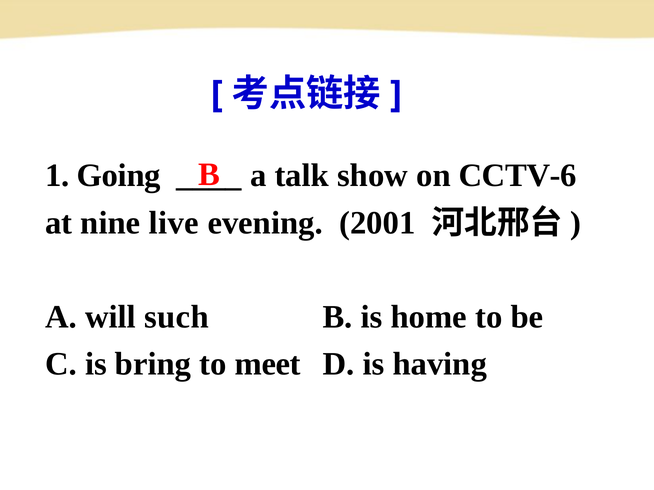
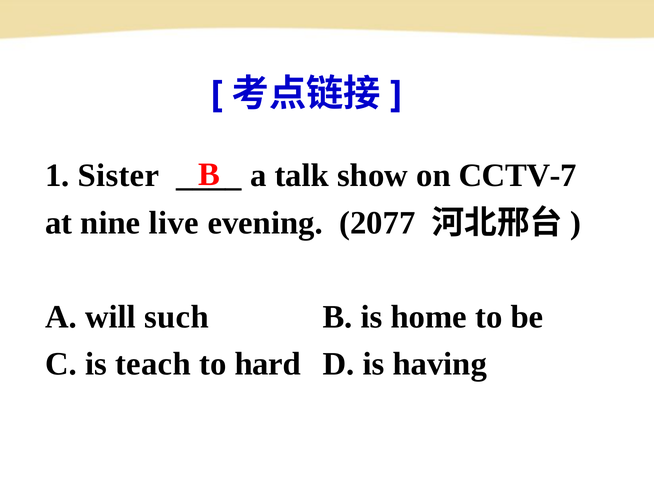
Going: Going -> Sister
CCTV-6: CCTV-6 -> CCTV-7
2001: 2001 -> 2077
bring: bring -> teach
meet: meet -> hard
